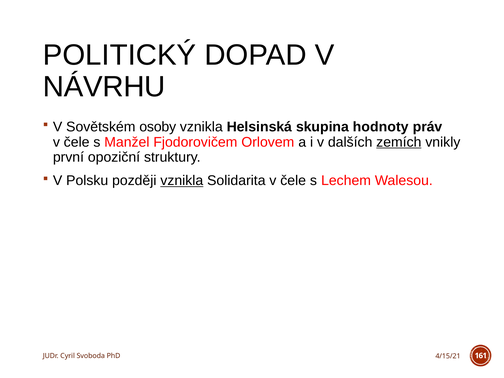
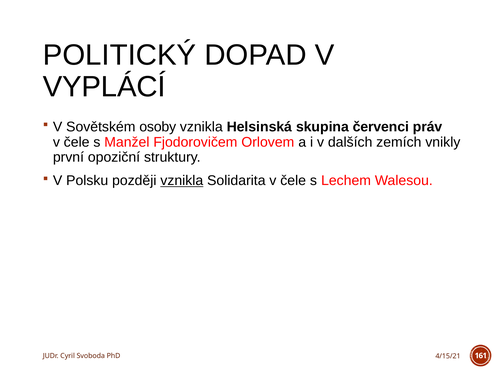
NÁVRHU: NÁVRHU -> VYPLÁCÍ
hodnoty: hodnoty -> červenci
zemích underline: present -> none
